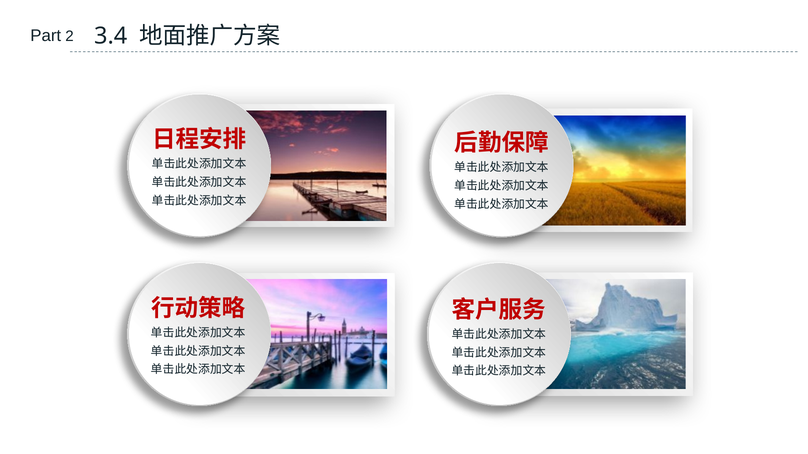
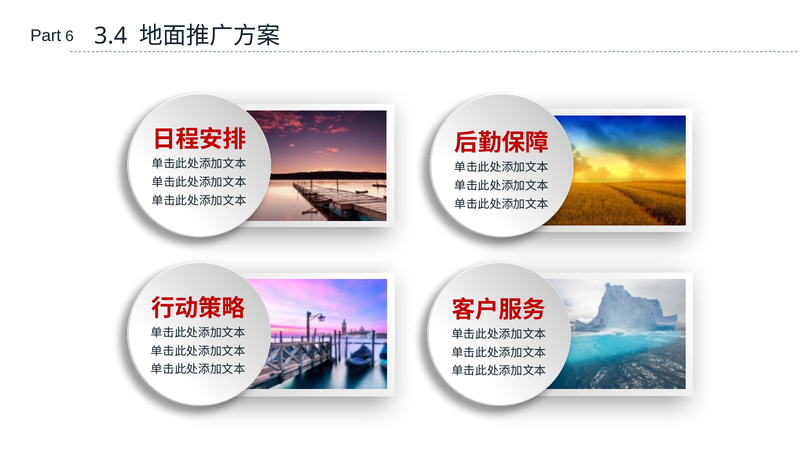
2: 2 -> 6
